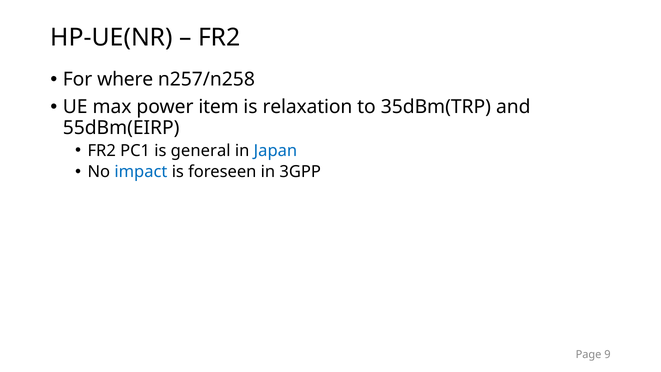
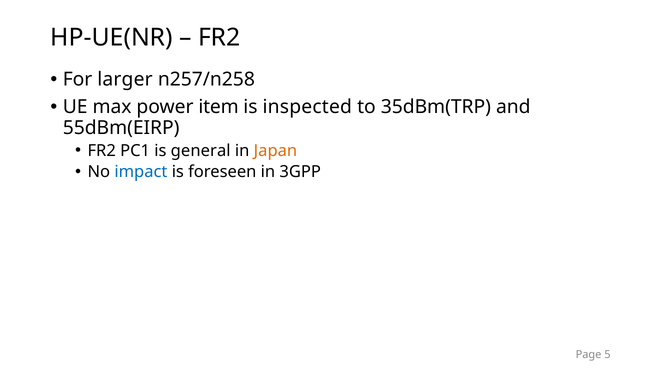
where: where -> larger
relaxation: relaxation -> inspected
Japan colour: blue -> orange
9: 9 -> 5
